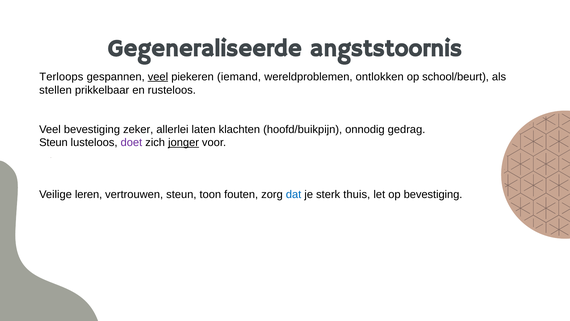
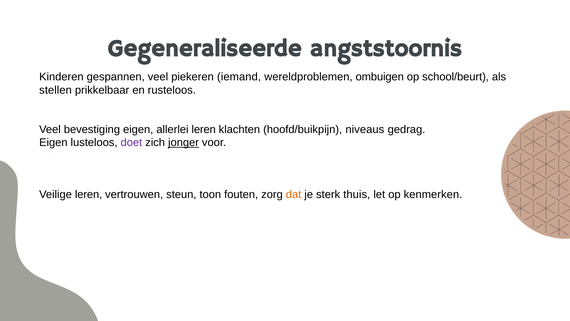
Terloops: Terloops -> Kinderen
veel at (158, 77) underline: present -> none
ontlokken: ontlokken -> ombuigen
bevestiging zeker: zeker -> eigen
allerlei laten: laten -> leren
onnodig: onnodig -> niveaus
Steun at (53, 142): Steun -> Eigen
dat colour: blue -> orange
op bevestiging: bevestiging -> kenmerken
